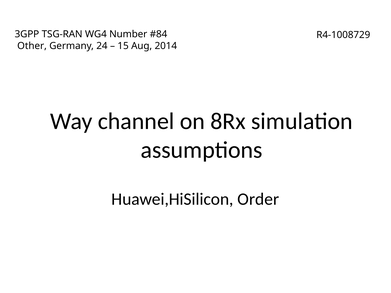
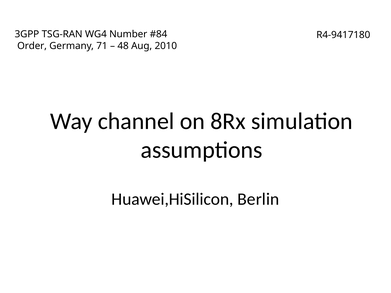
R4-1008729: R4-1008729 -> R4-9417180
Other: Other -> Order
24: 24 -> 71
15: 15 -> 48
2014: 2014 -> 2010
Order: Order -> Berlin
